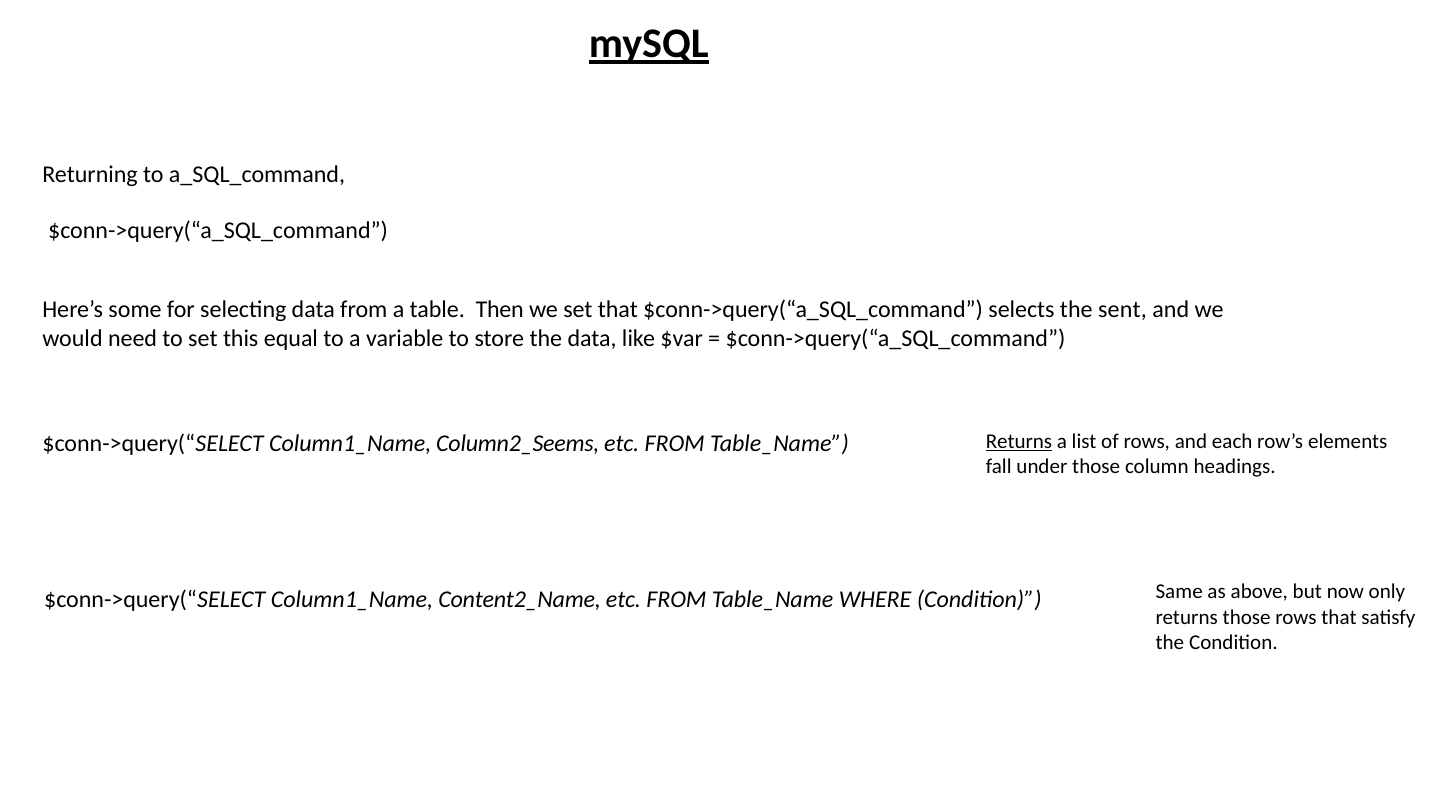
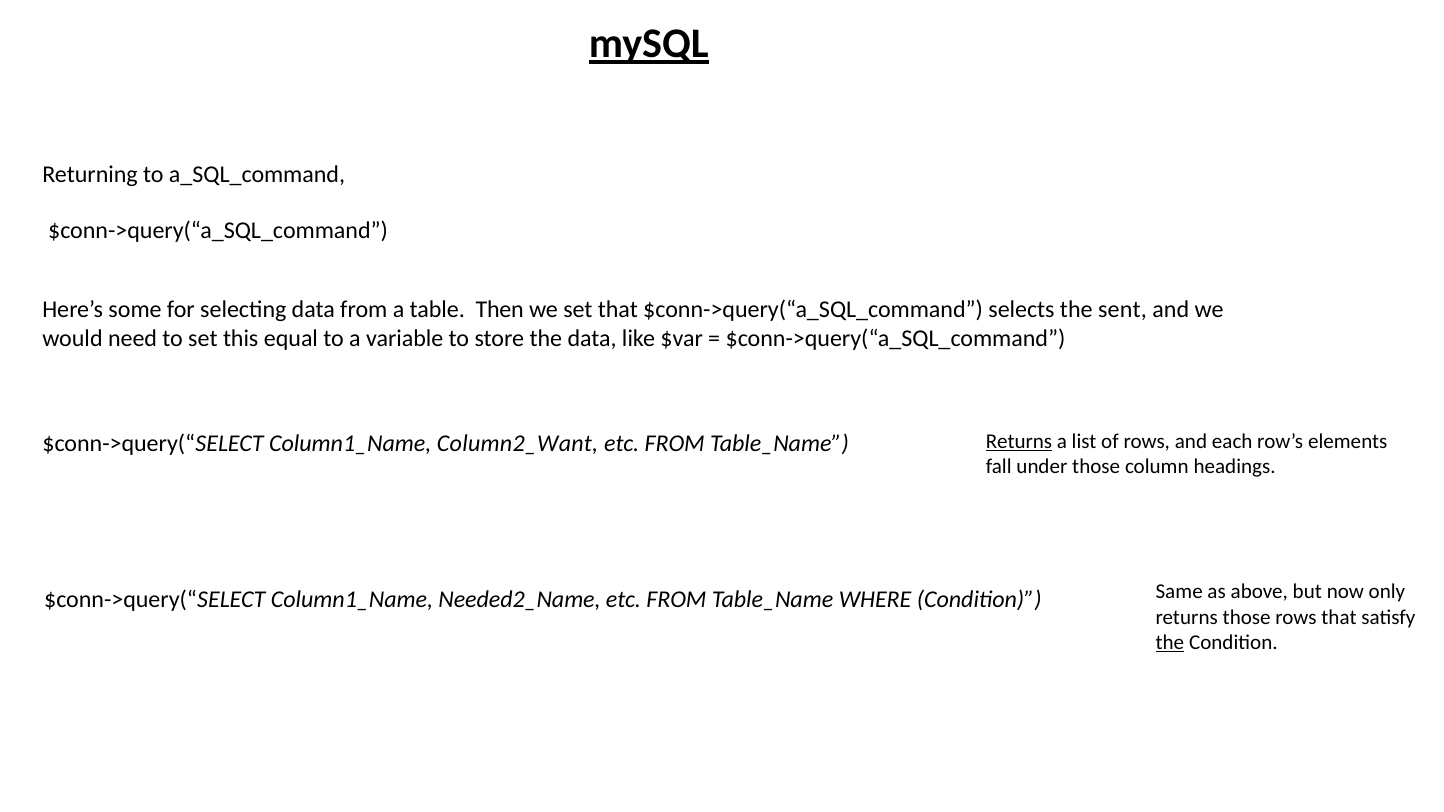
Column2_Seems: Column2_Seems -> Column2_Want
Content2_Name: Content2_Name -> Needed2_Name
the at (1170, 643) underline: none -> present
